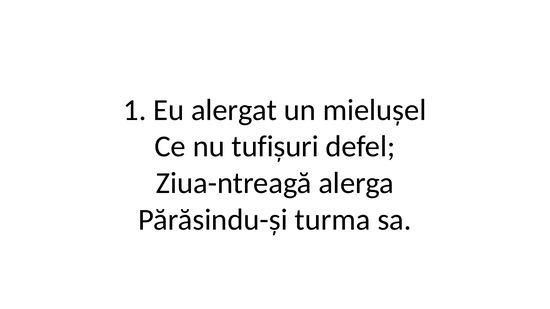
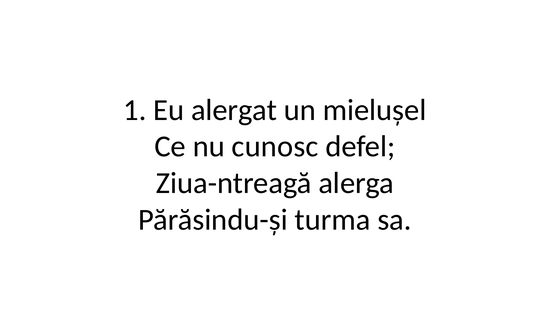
tufișuri: tufișuri -> cunosc
